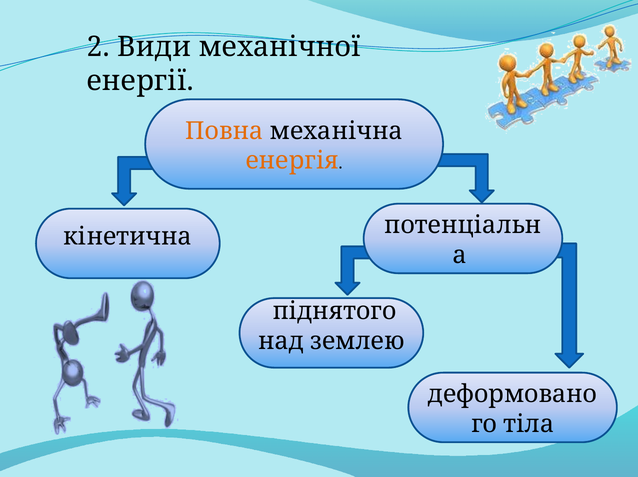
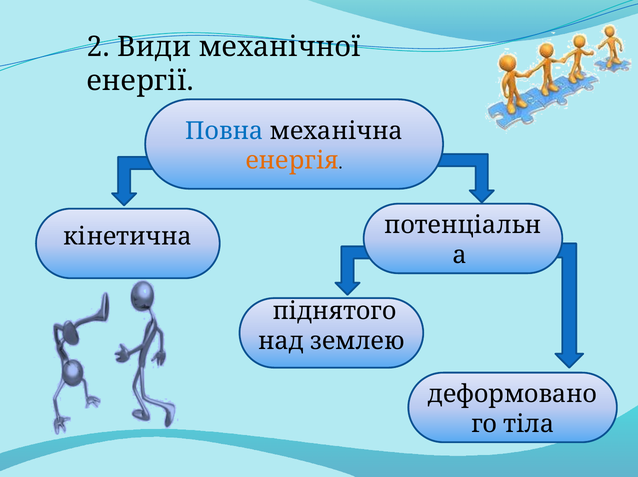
Повна colour: orange -> blue
